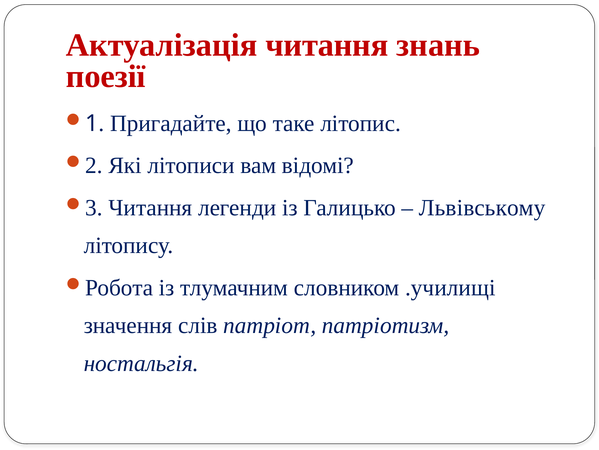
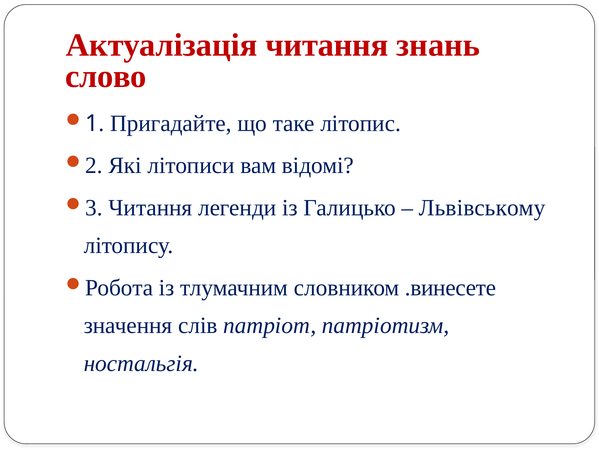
поезії: поезії -> слово
.училищі: .училищі -> .винесете
